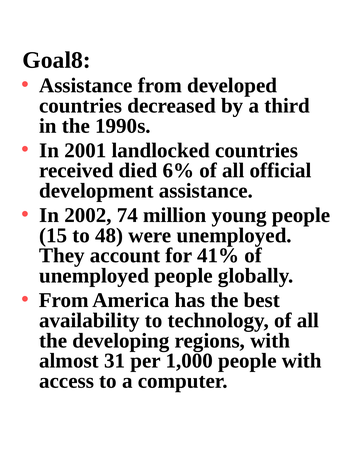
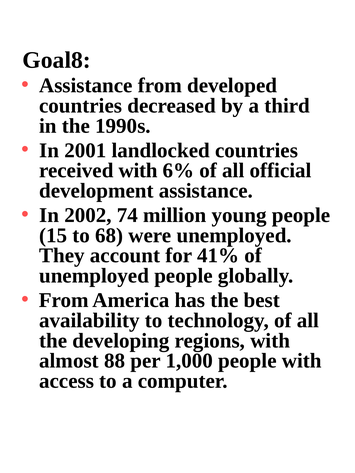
received died: died -> with
48: 48 -> 68
31: 31 -> 88
